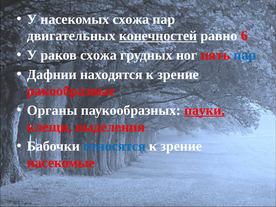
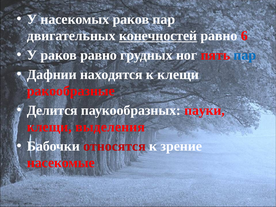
насекомых схожа: схожа -> раков
раков схожа: схожа -> равно
зрение at (178, 74): зрение -> клещи
Органы: Органы -> Делится
пауки underline: present -> none
относятся colour: blue -> red
